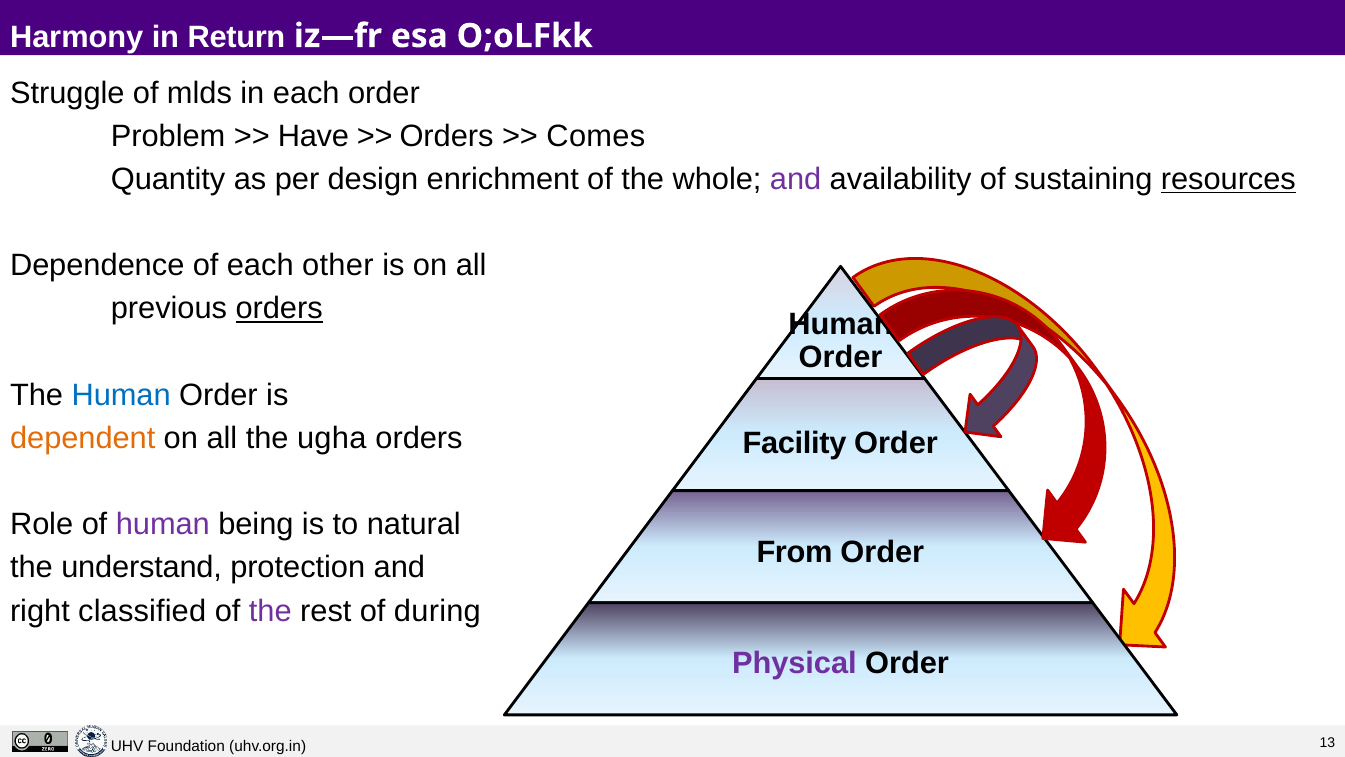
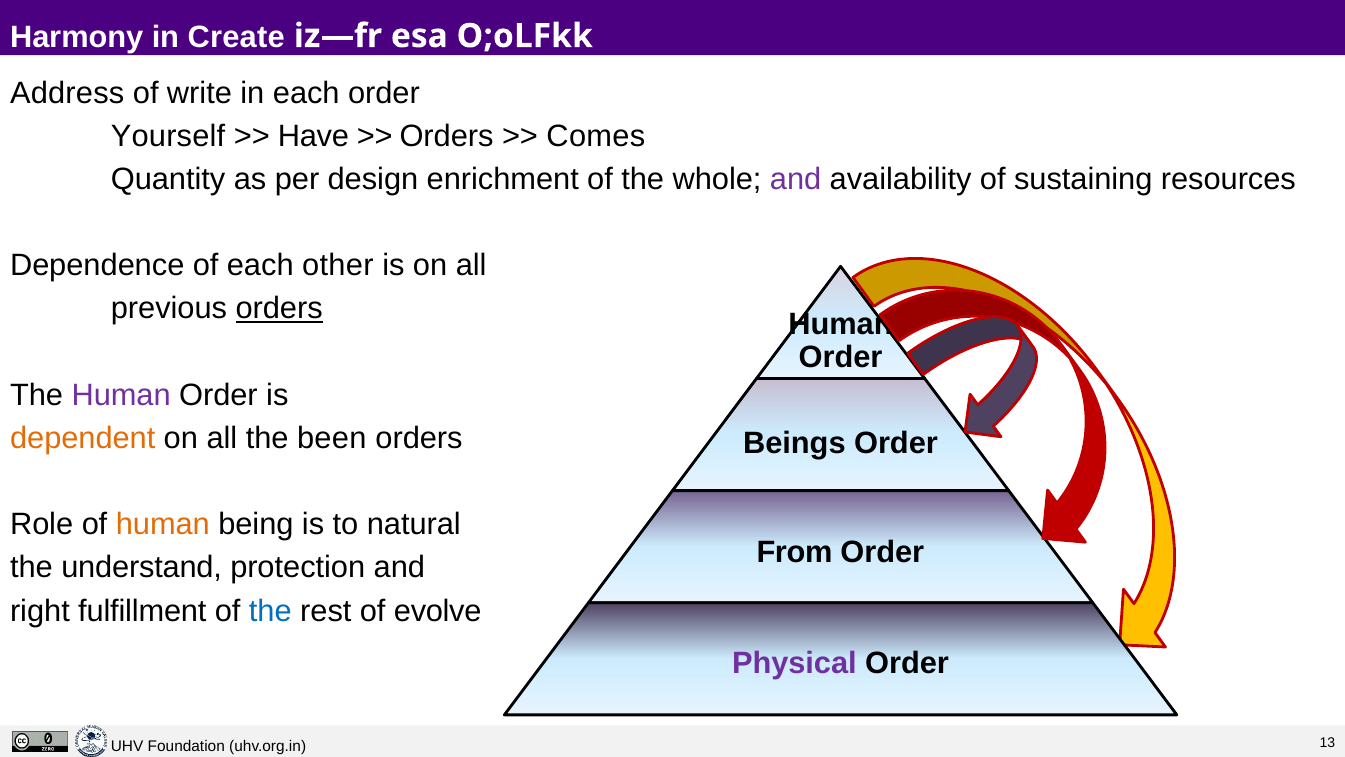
Return: Return -> Create
Struggle: Struggle -> Address
mlds: mlds -> write
Problem: Problem -> Yourself
resources underline: present -> none
Human at (121, 395) colour: blue -> purple
ugha: ugha -> been
Facility: Facility -> Beings
human at (163, 524) colour: purple -> orange
classified: classified -> fulfillment
the at (270, 610) colour: purple -> blue
during: during -> evolve
